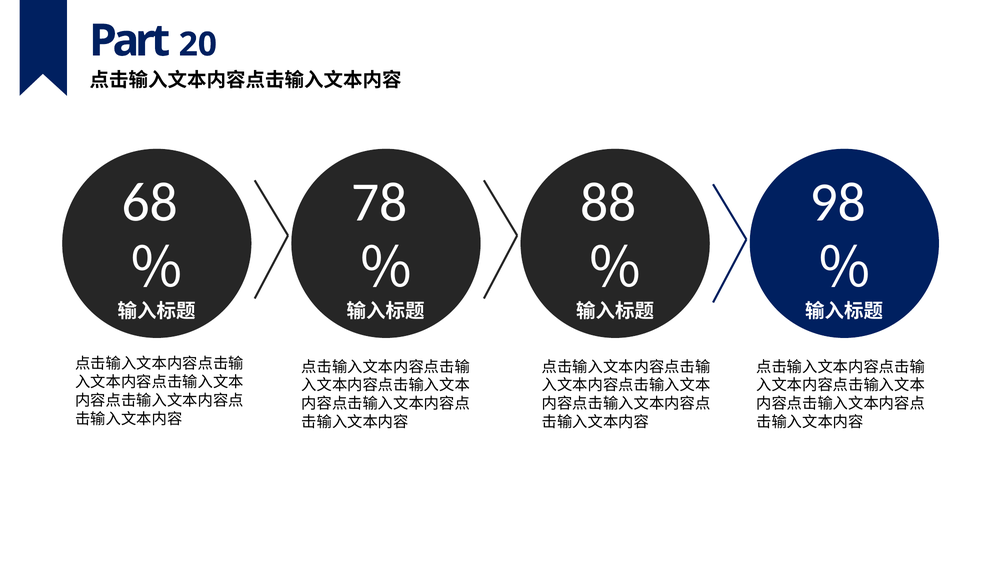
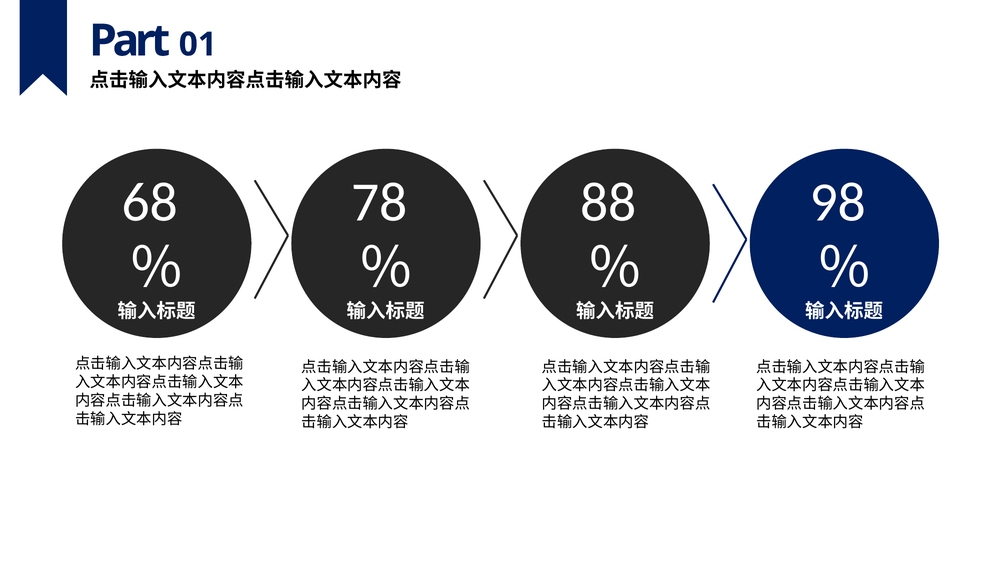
20: 20 -> 01
